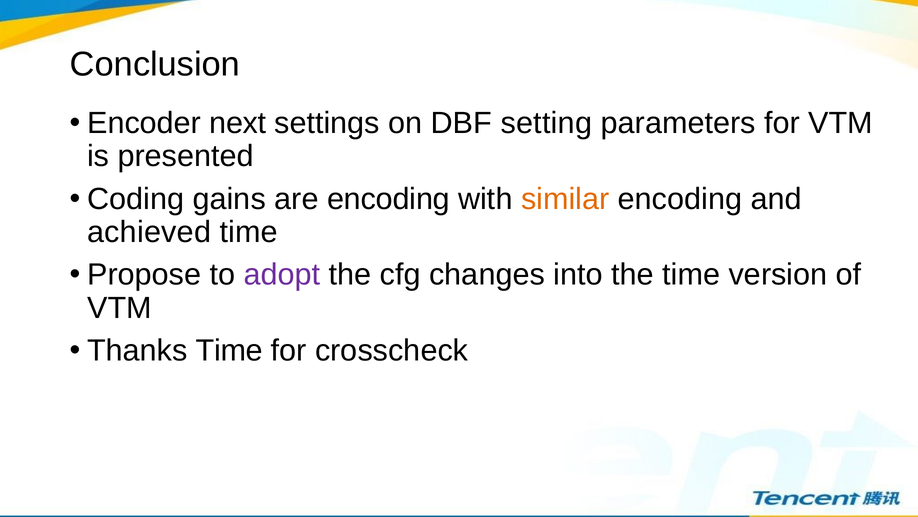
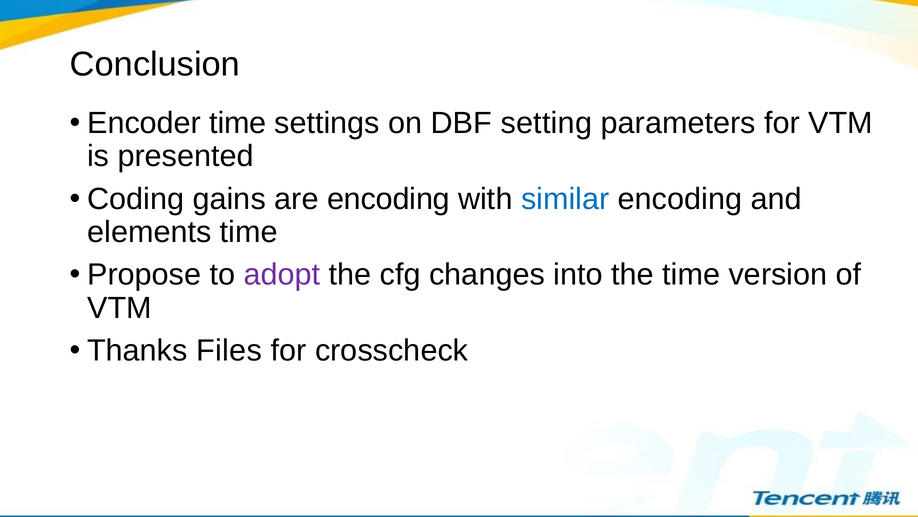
Encoder next: next -> time
similar colour: orange -> blue
achieved: achieved -> elements
Thanks Time: Time -> Files
